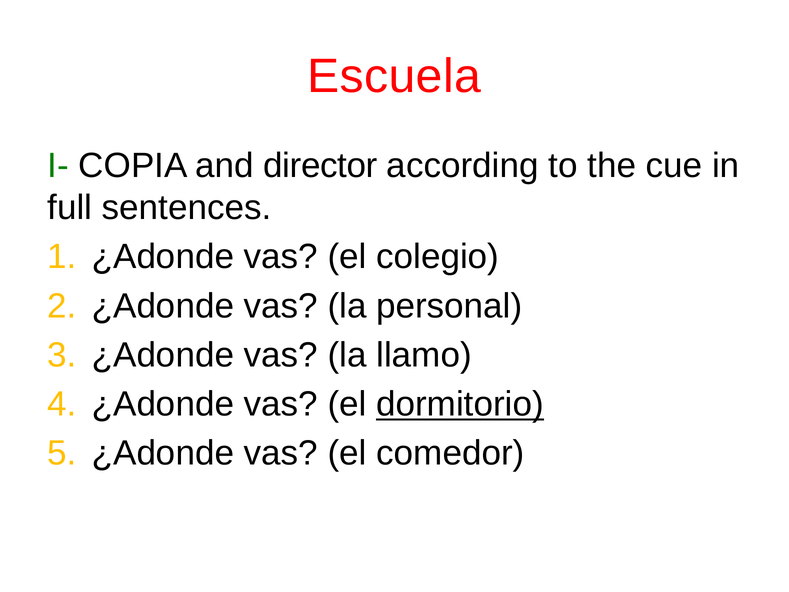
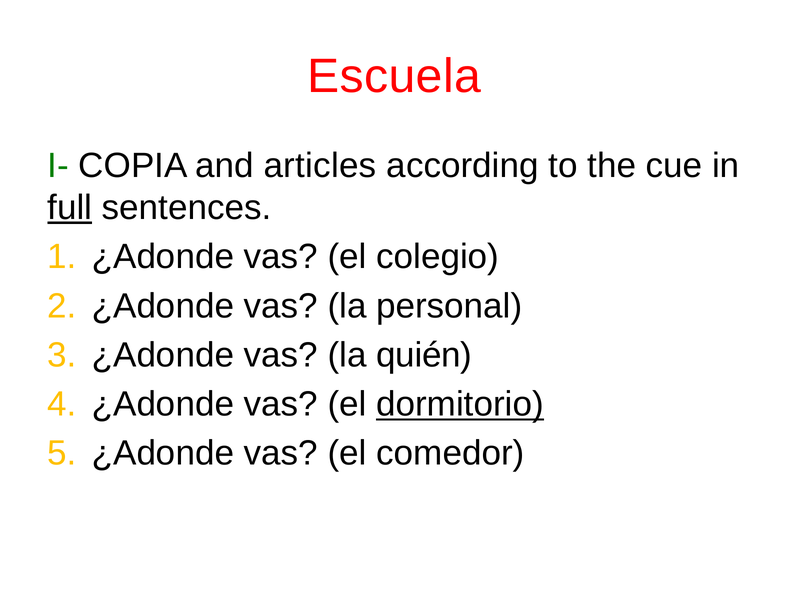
director: director -> articles
full underline: none -> present
llamo: llamo -> quién
